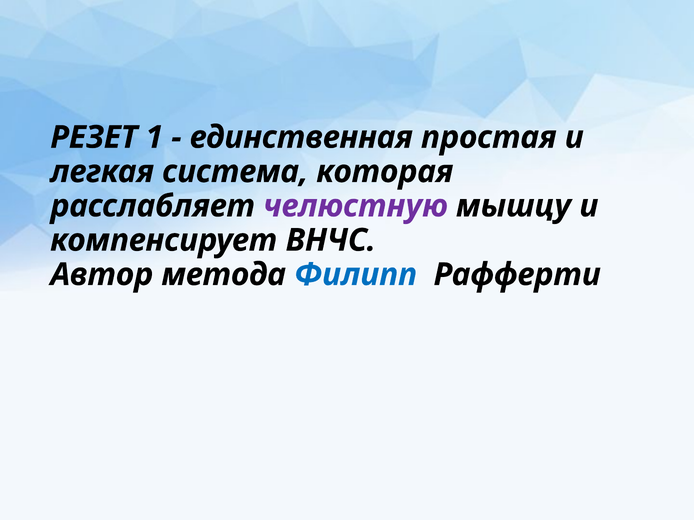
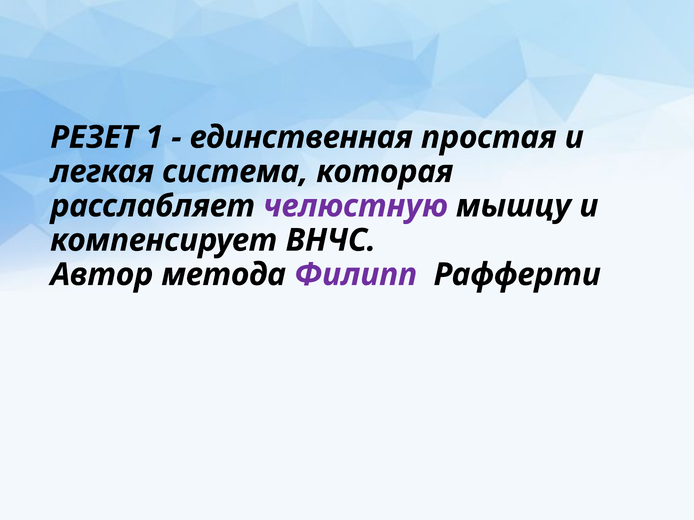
Филипп colour: blue -> purple
